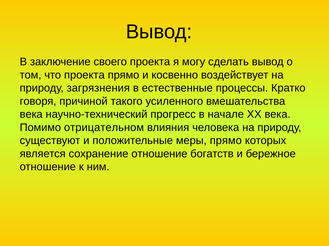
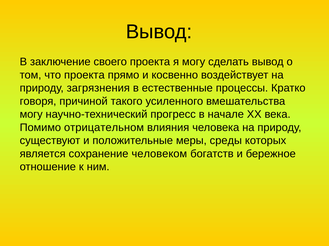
века at (31, 115): века -> могу
меры прямо: прямо -> среды
сохранение отношение: отношение -> человеком
